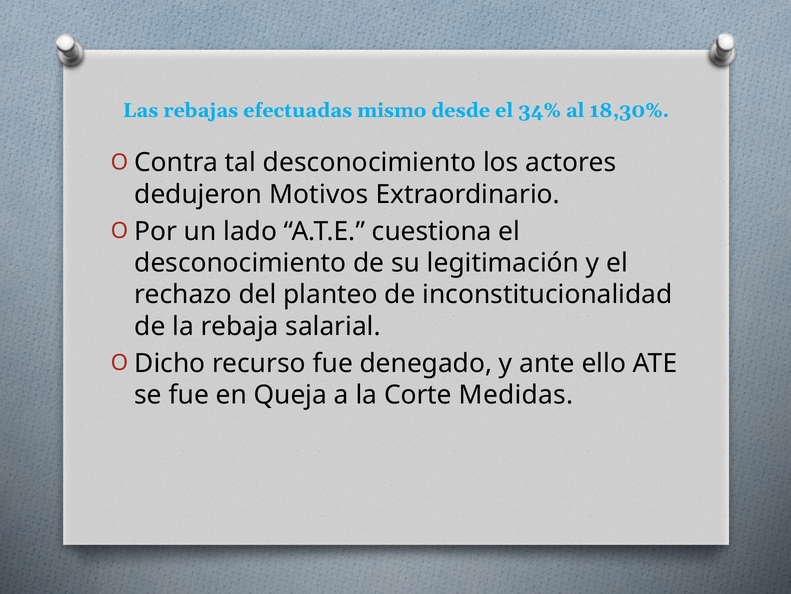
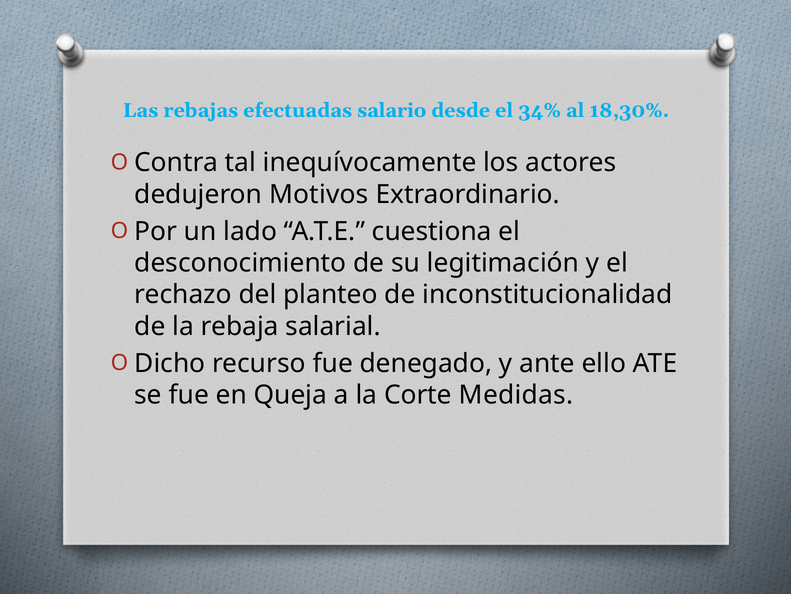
mismo: mismo -> salario
tal desconocimiento: desconocimiento -> inequívocamente
